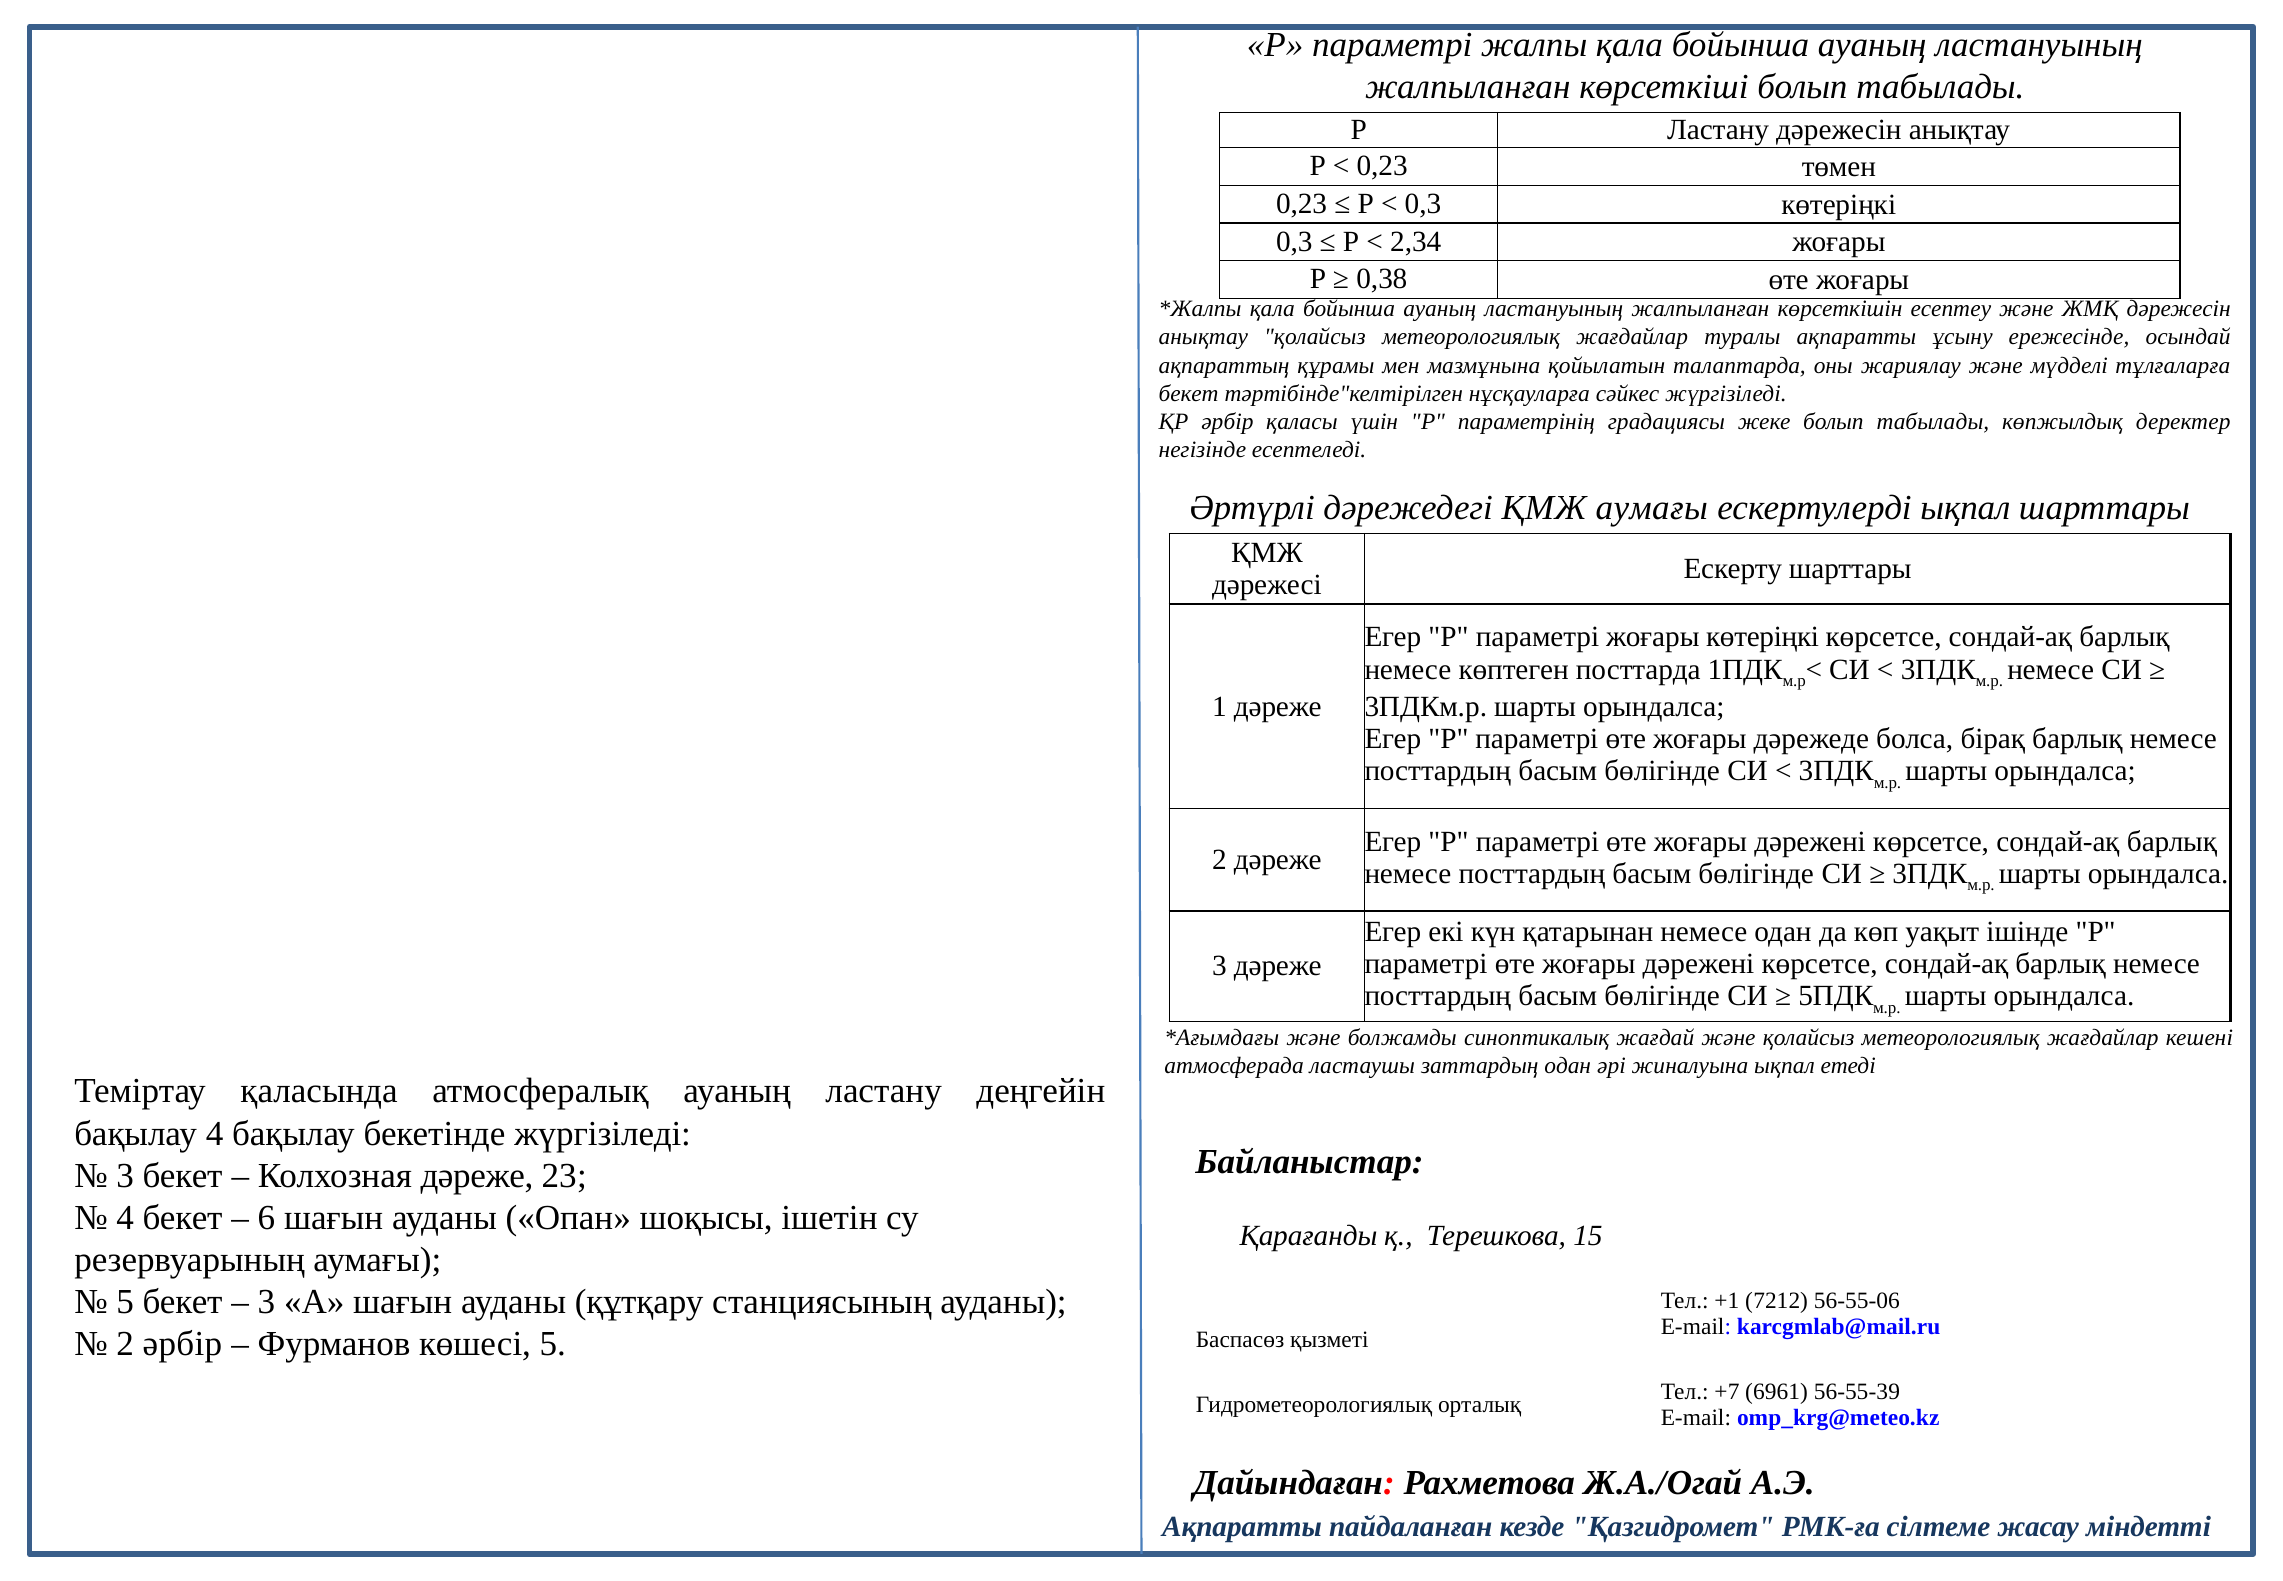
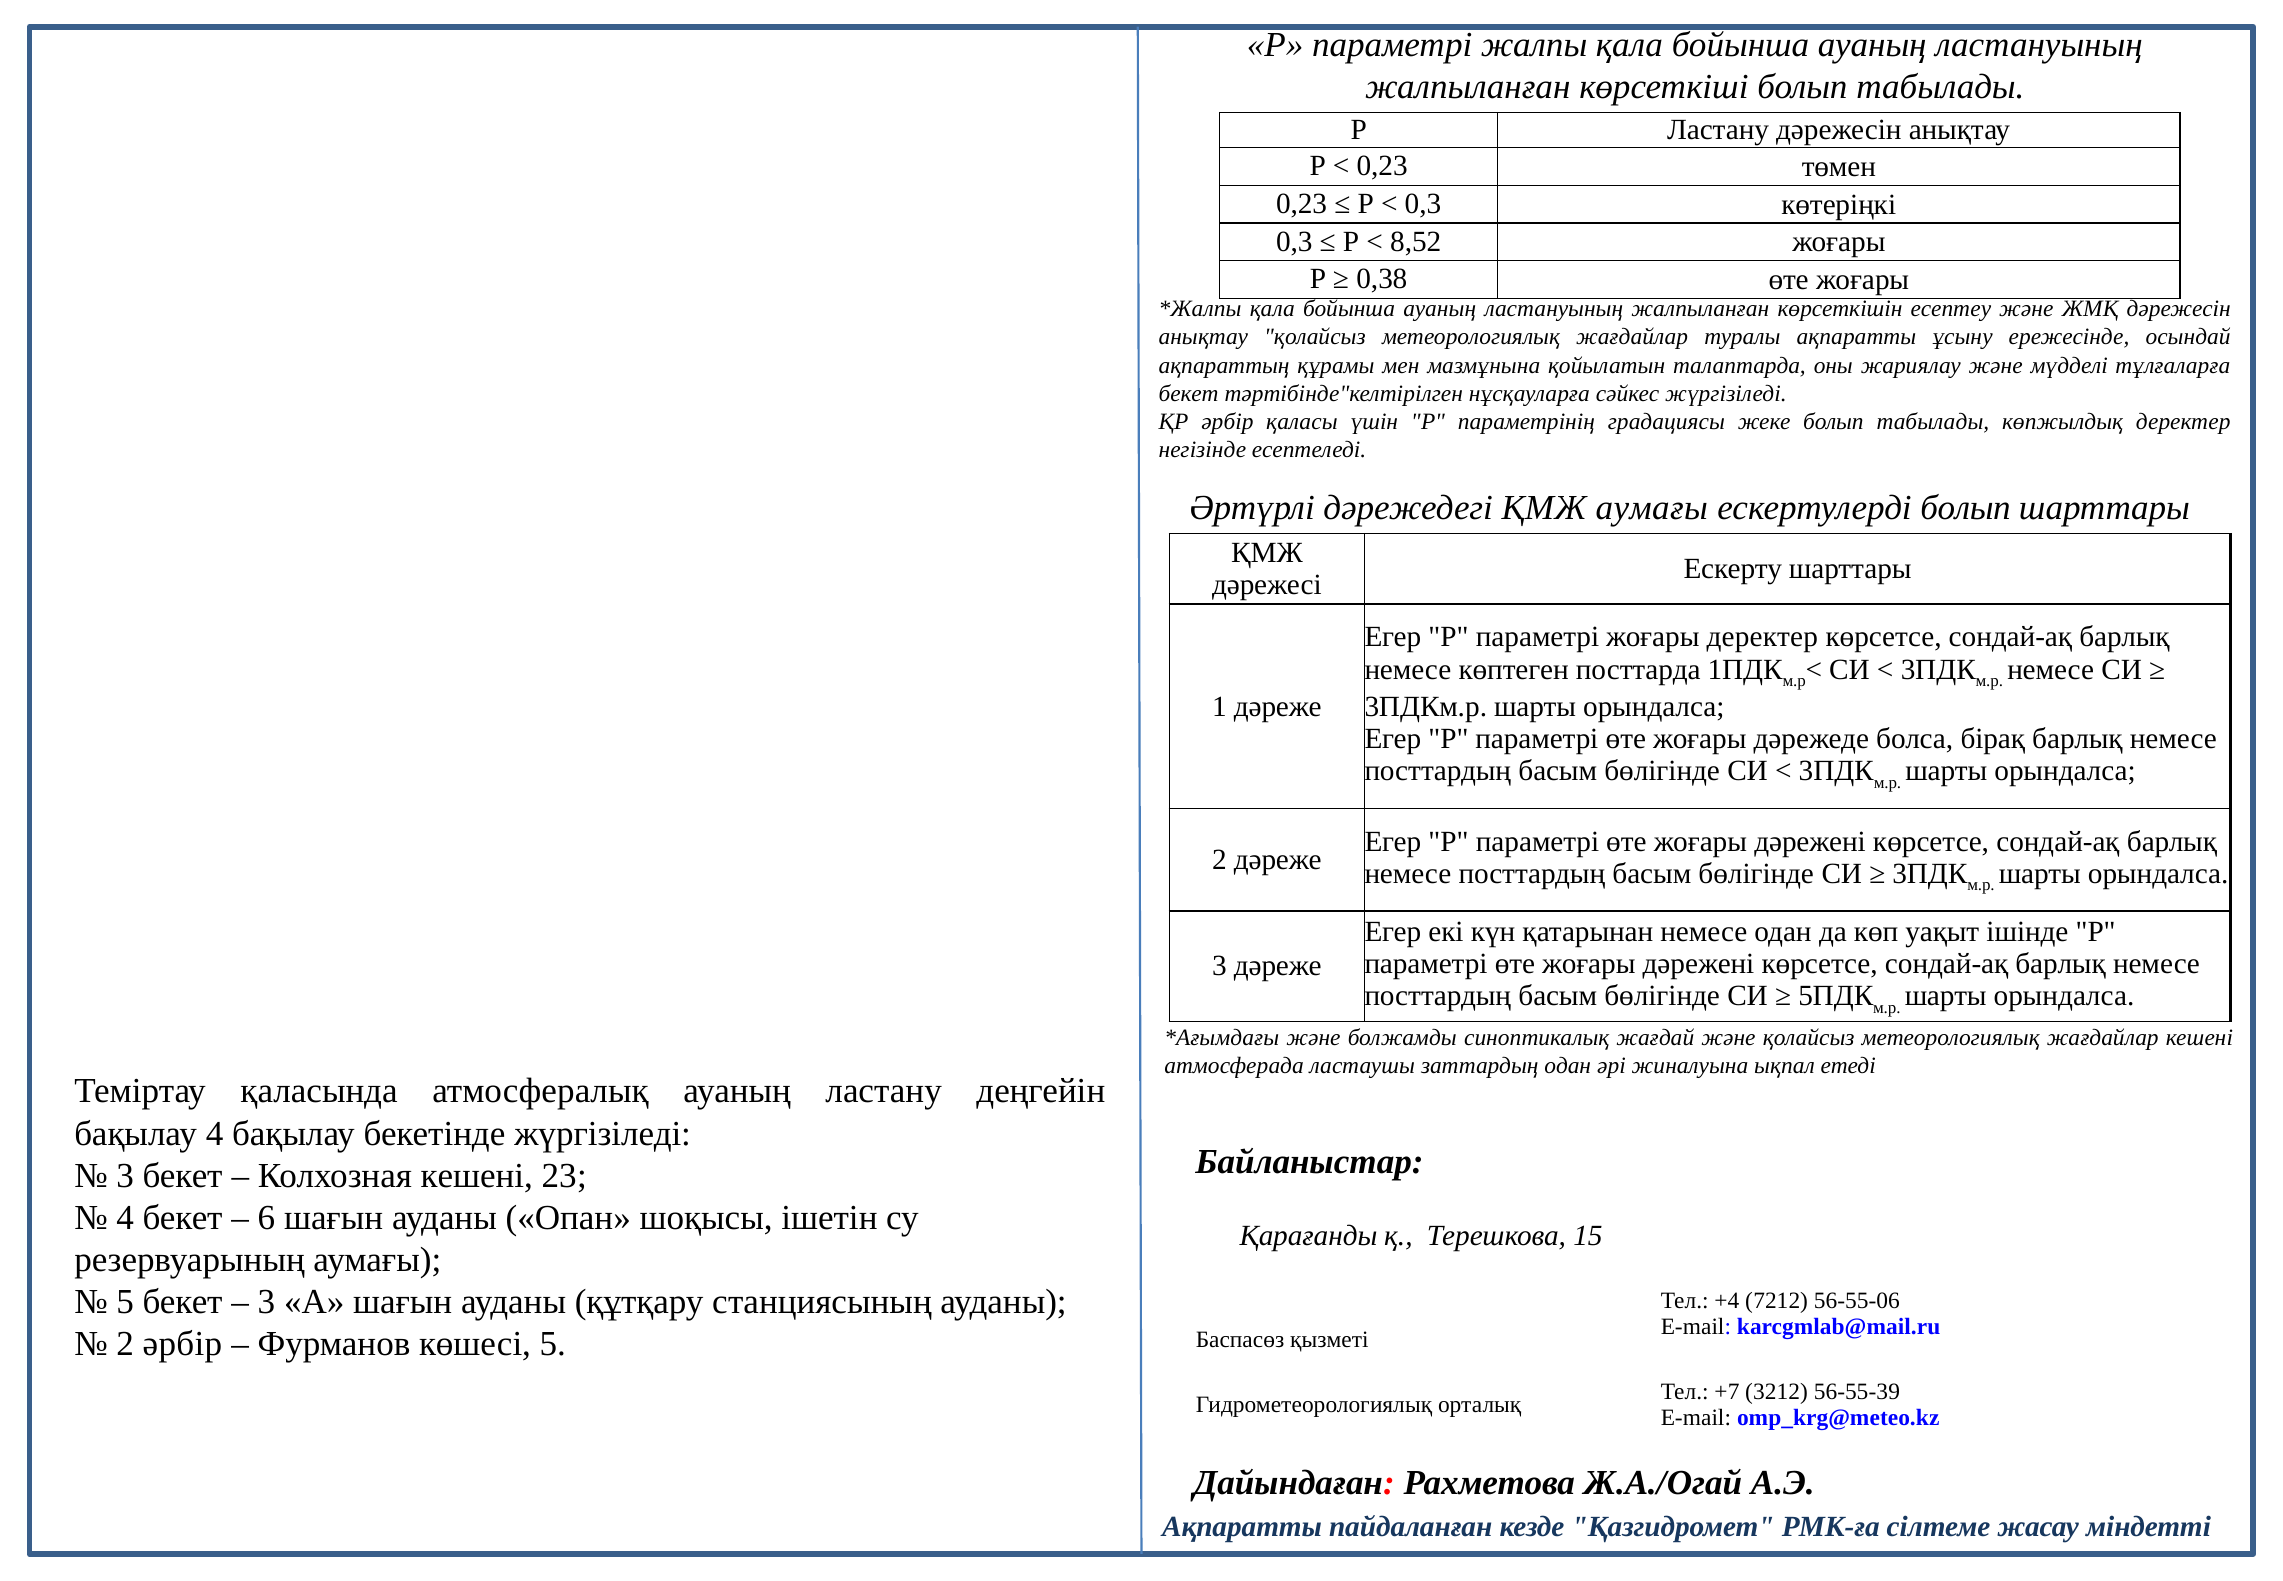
2,34: 2,34 -> 8,52
ескертулерді ықпал: ықпал -> болып
жоғары көтеріңкі: көтеріңкі -> деректер
Колхозная дәреже: дәреже -> кешені
+1: +1 -> +4
6961: 6961 -> 3212
